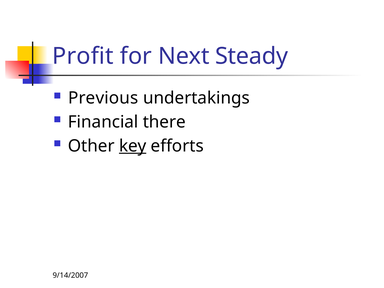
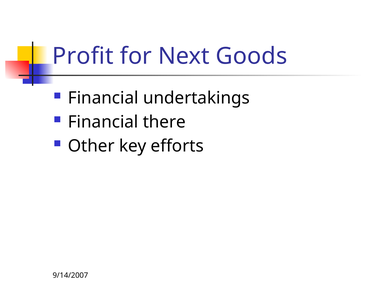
Steady: Steady -> Goods
Previous at (103, 98): Previous -> Financial
key underline: present -> none
